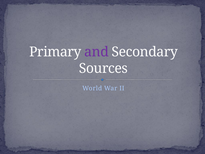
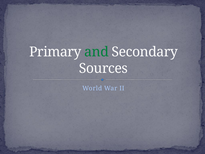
and colour: purple -> green
